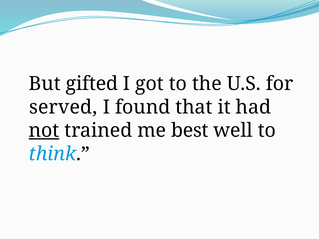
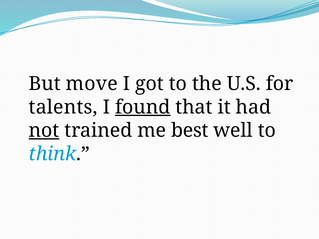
gifted: gifted -> move
served: served -> talents
found underline: none -> present
